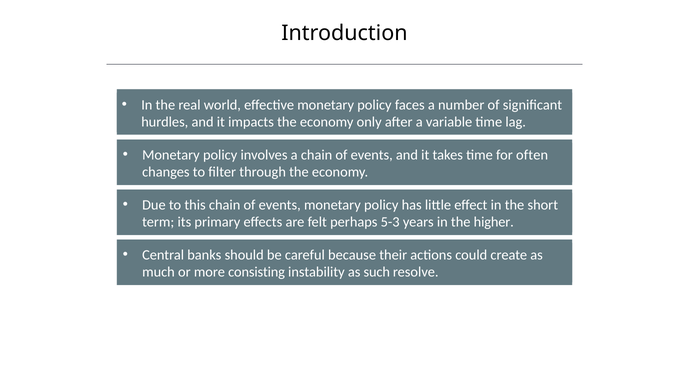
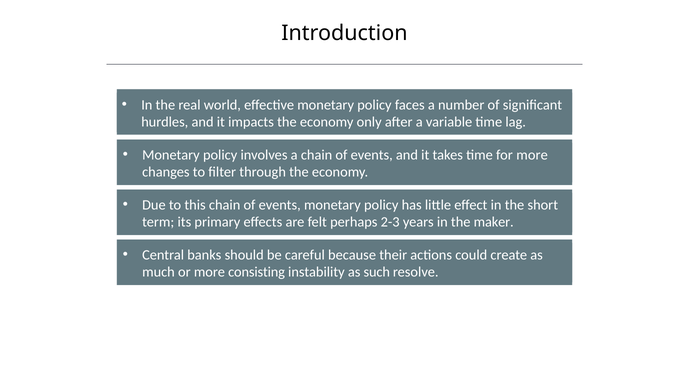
for often: often -> more
5-3: 5-3 -> 2-3
higher: higher -> maker
